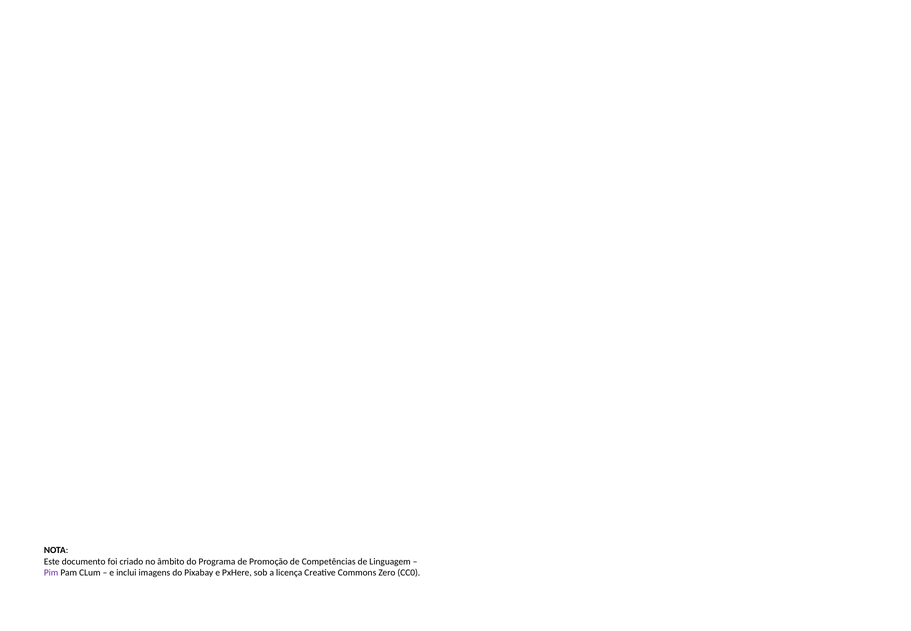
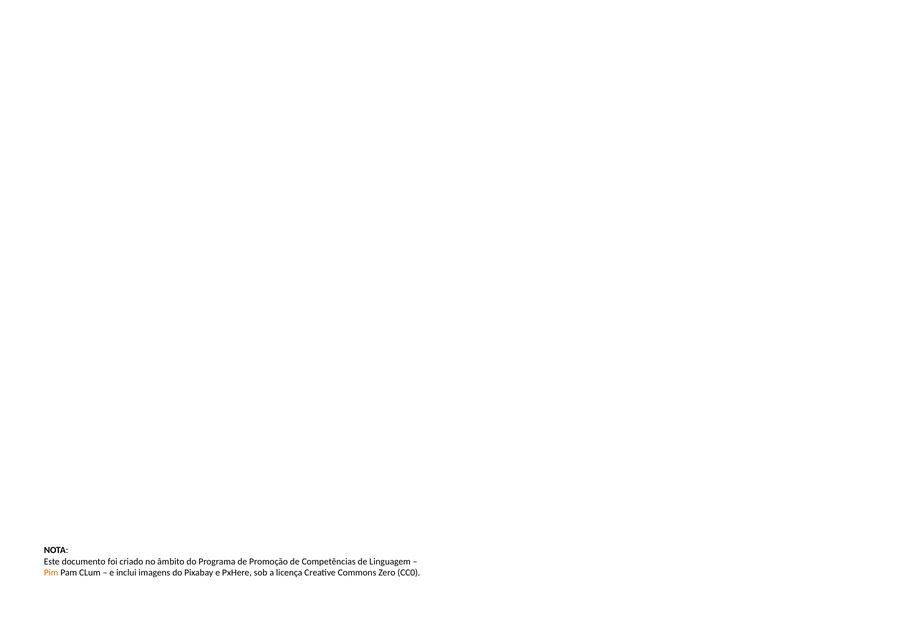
Pim colour: purple -> orange
